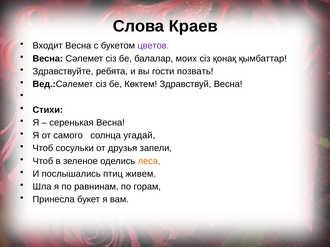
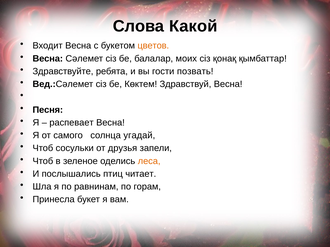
Краев: Краев -> Какой
цветов colour: purple -> orange
Стихи: Стихи -> Песня
серенькая: серенькая -> распевает
живем: живем -> читает
